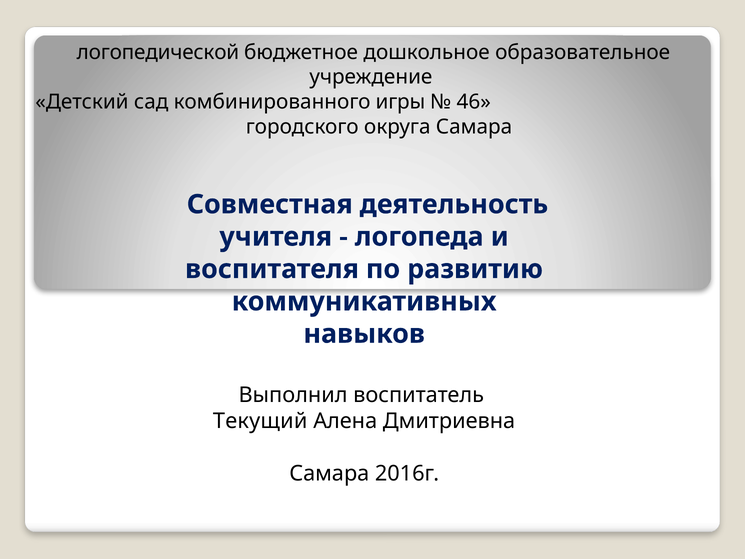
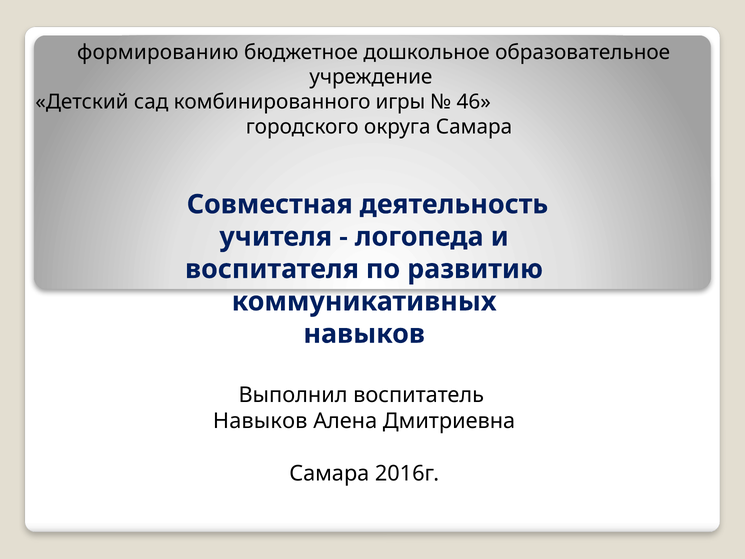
логопедической: логопедической -> формированию
Текущий at (260, 421): Текущий -> Навыков
